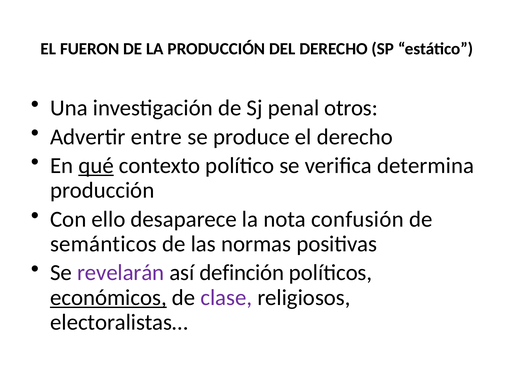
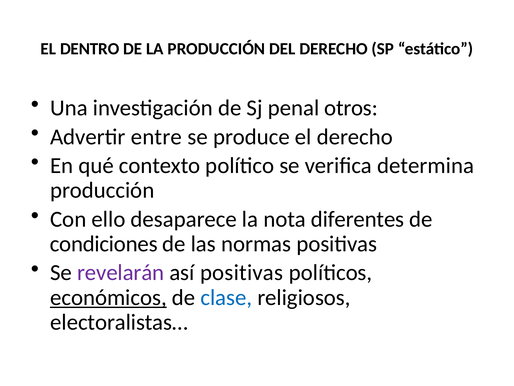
FUERON: FUERON -> DENTRO
qué underline: present -> none
confusión: confusión -> diferentes
semánticos: semánticos -> condiciones
así definción: definción -> positivas
clase colour: purple -> blue
